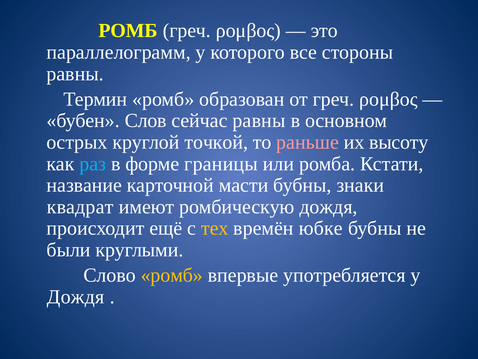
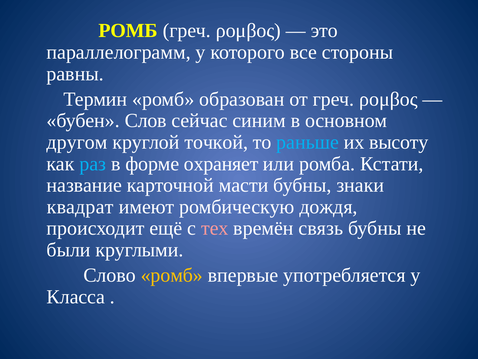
сейчас равны: равны -> синим
острых: острых -> другом
раньше colour: pink -> light blue
границы: границы -> охраняет
тех colour: yellow -> pink
юбке: юбке -> связь
Дождя at (76, 296): Дождя -> Класса
